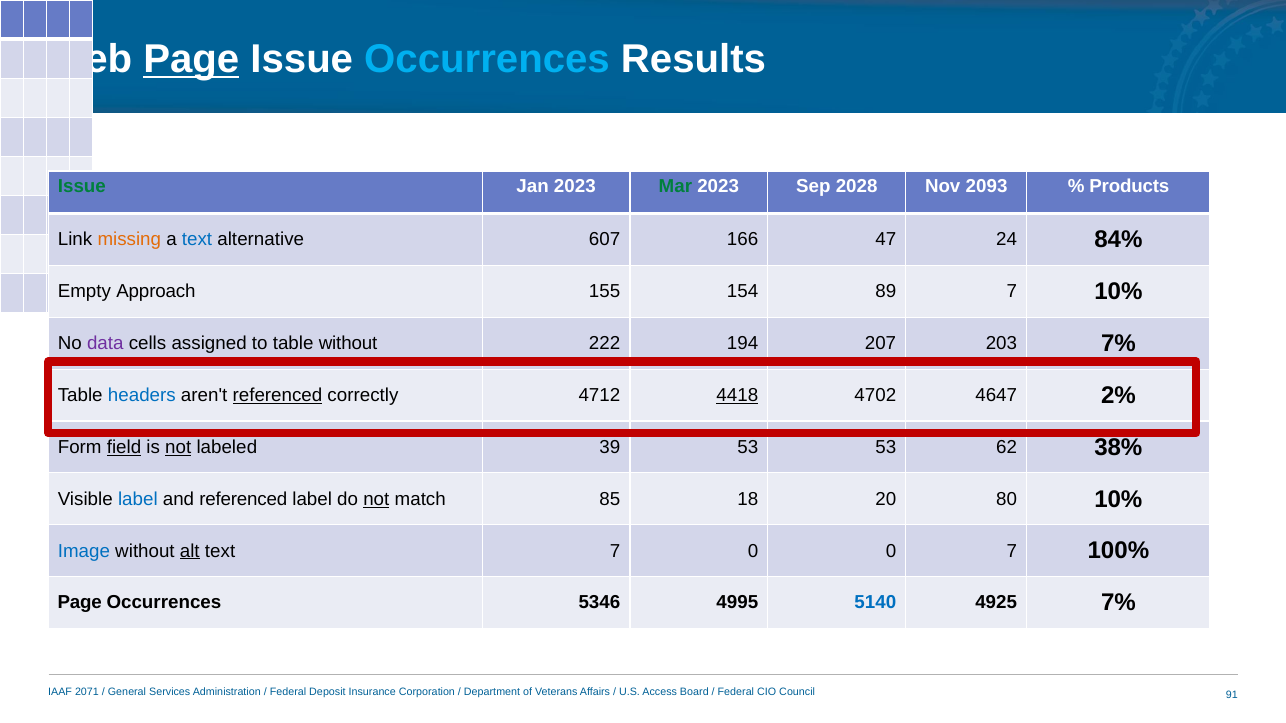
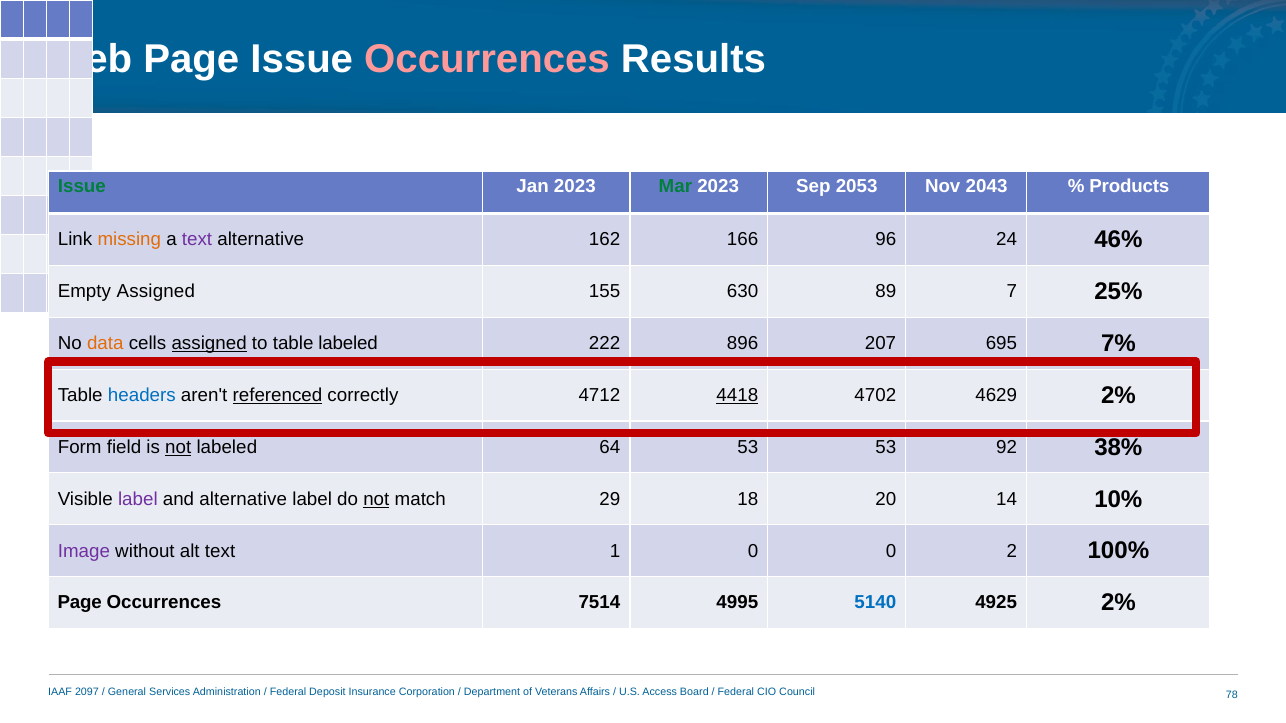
Page at (191, 60) underline: present -> none
Occurrences at (487, 60) colour: light blue -> pink
2028: 2028 -> 2053
2093: 2093 -> 2043
text at (197, 240) colour: blue -> purple
607: 607 -> 162
47: 47 -> 96
84%: 84% -> 46%
Empty Approach: Approach -> Assigned
154: 154 -> 630
7 10%: 10% -> 25%
data colour: purple -> orange
assigned at (209, 344) underline: none -> present
table without: without -> labeled
194: 194 -> 896
203: 203 -> 695
4647: 4647 -> 4629
field underline: present -> none
39: 39 -> 64
62: 62 -> 92
label at (138, 499) colour: blue -> purple
and referenced: referenced -> alternative
85: 85 -> 29
80: 80 -> 14
Image colour: blue -> purple
alt underline: present -> none
text 7: 7 -> 1
0 7: 7 -> 2
5346: 5346 -> 7514
4925 7%: 7% -> 2%
2071: 2071 -> 2097
91: 91 -> 78
